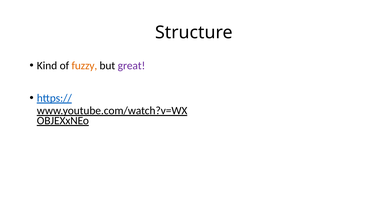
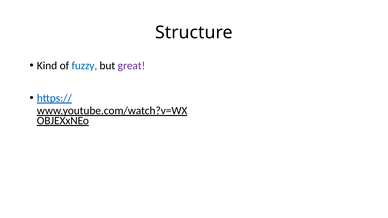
fuzzy colour: orange -> blue
